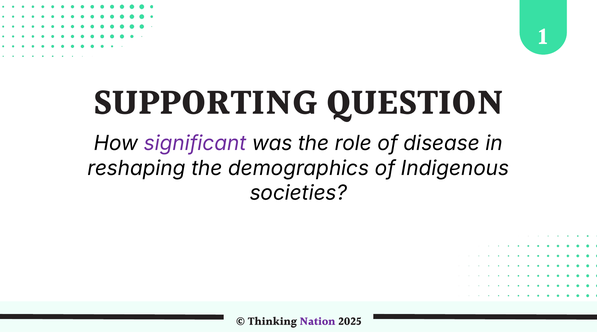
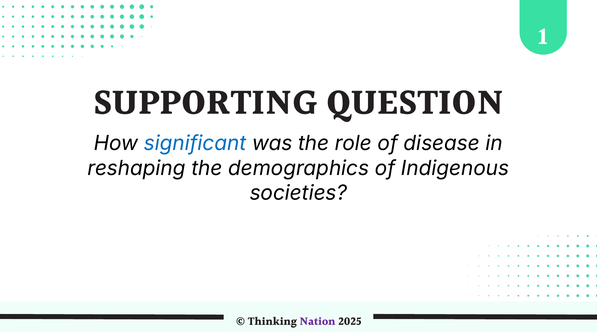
significant colour: purple -> blue
